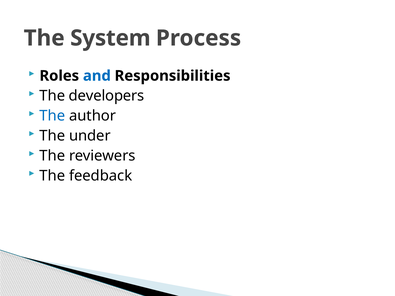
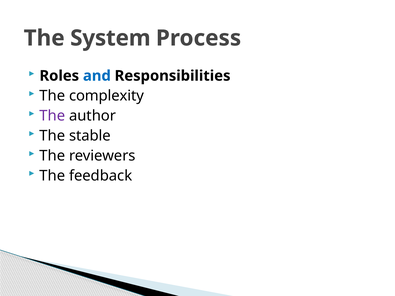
developers: developers -> complexity
The at (52, 116) colour: blue -> purple
under: under -> stable
